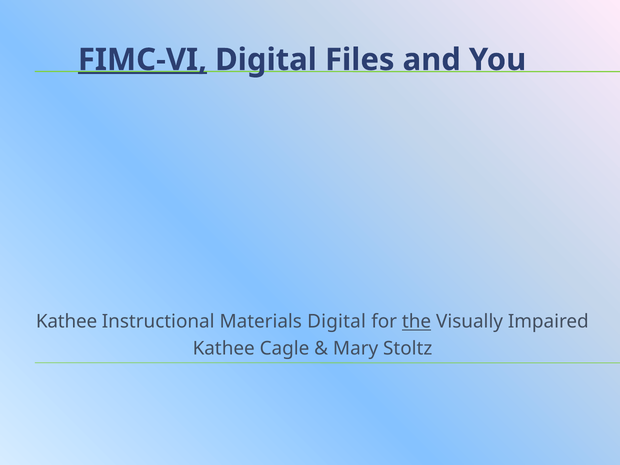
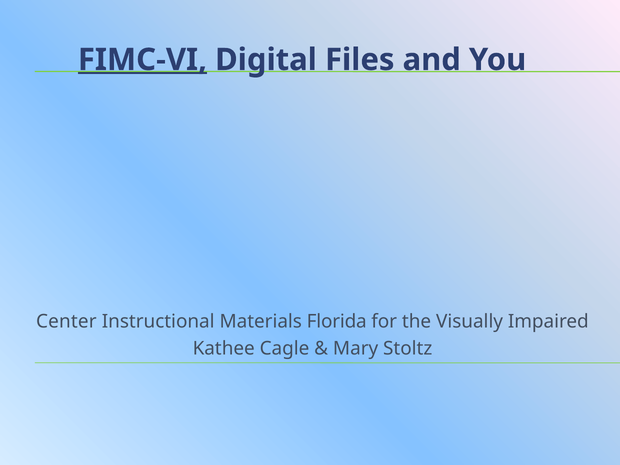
Kathee at (67, 322): Kathee -> Center
Materials Digital: Digital -> Florida
the underline: present -> none
